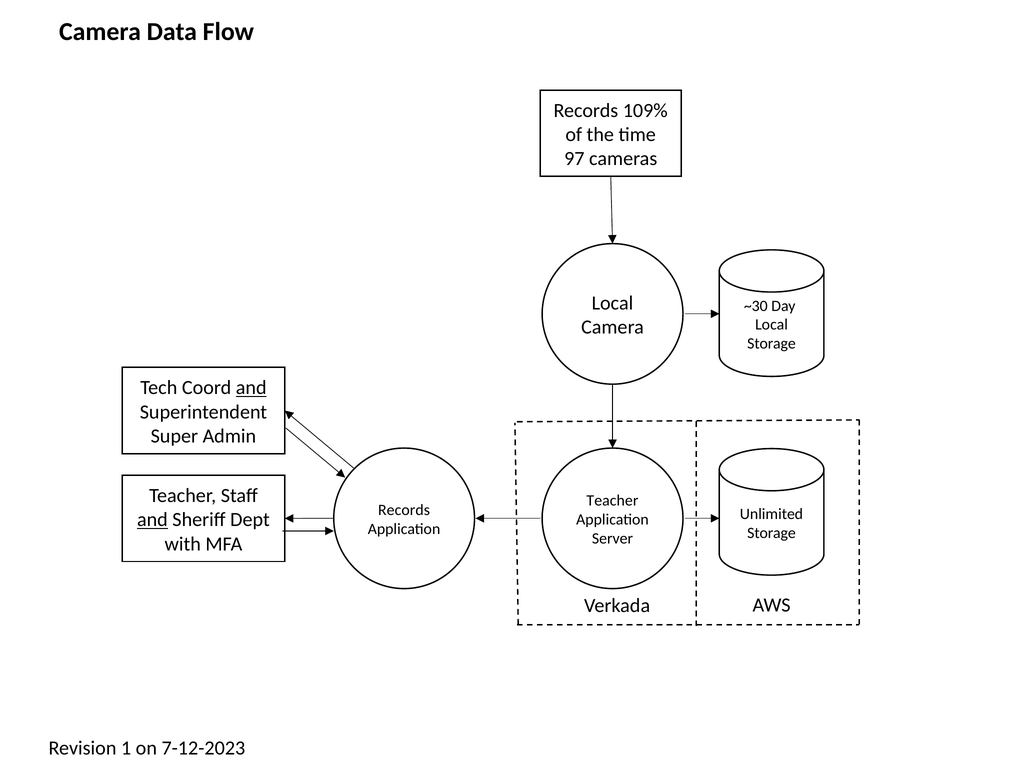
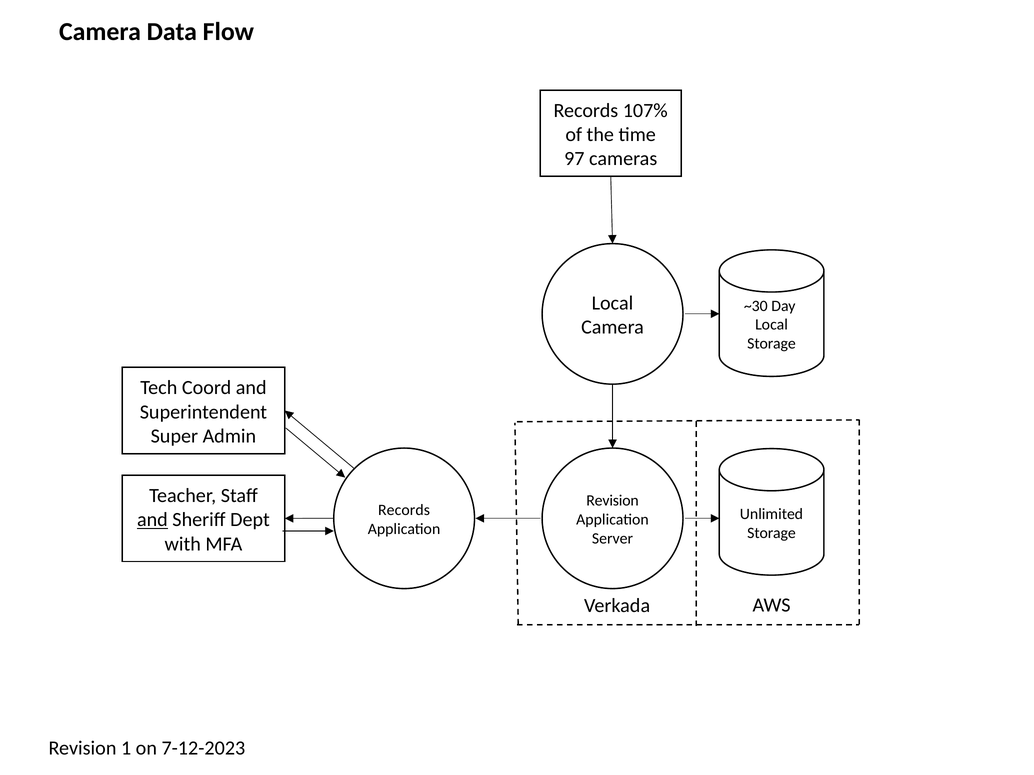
109%: 109% -> 107%
and at (251, 388) underline: present -> none
Teacher at (612, 501): Teacher -> Revision
